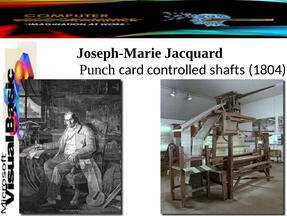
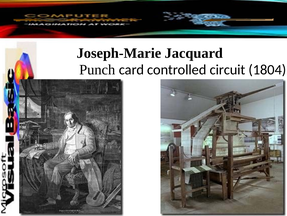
shafts: shafts -> circuit
